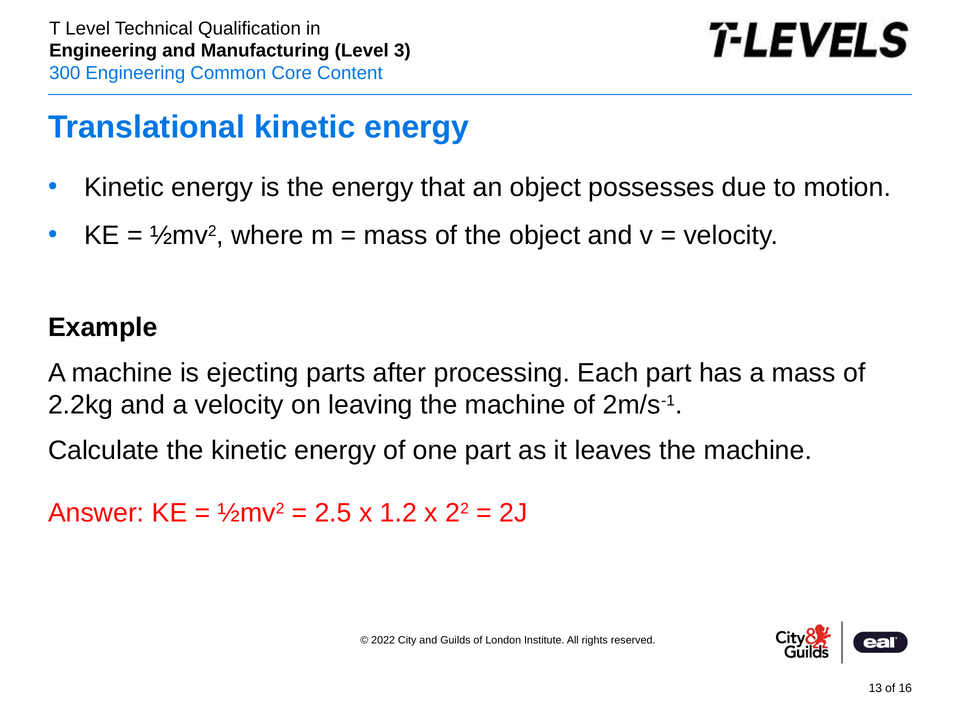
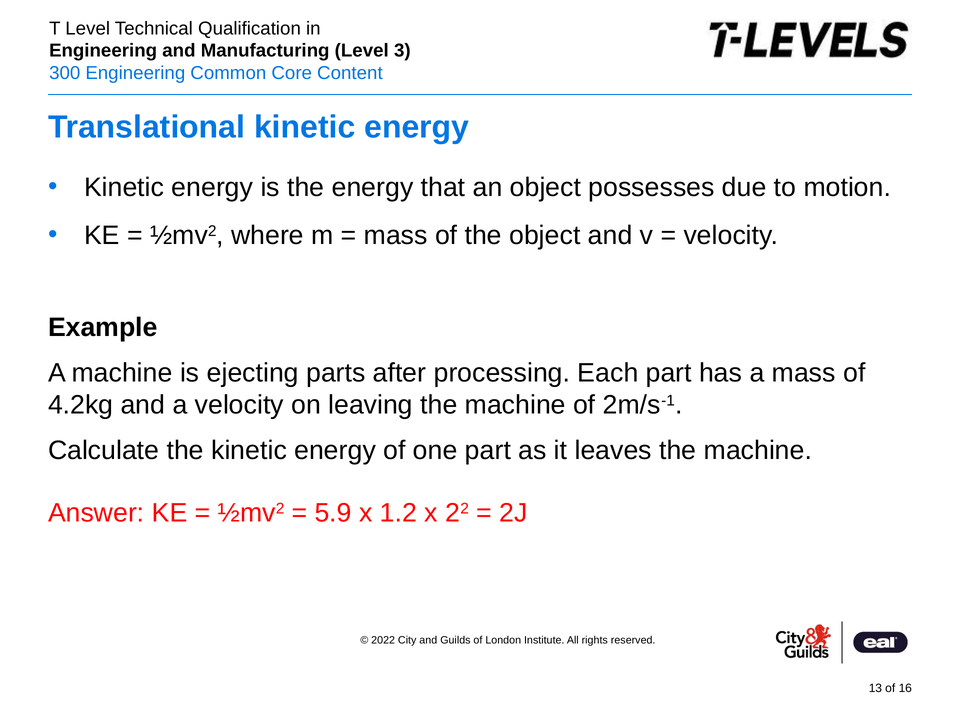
2.2kg: 2.2kg -> 4.2kg
2.5: 2.5 -> 5.9
